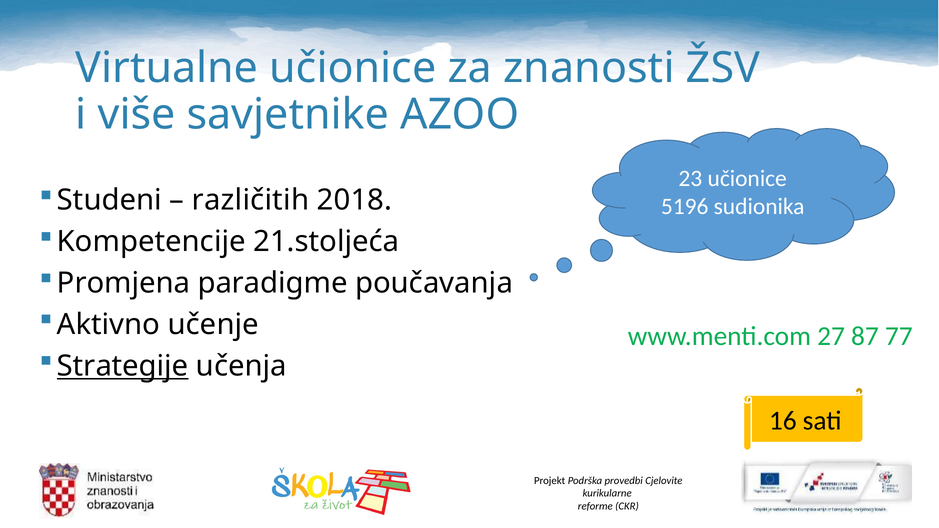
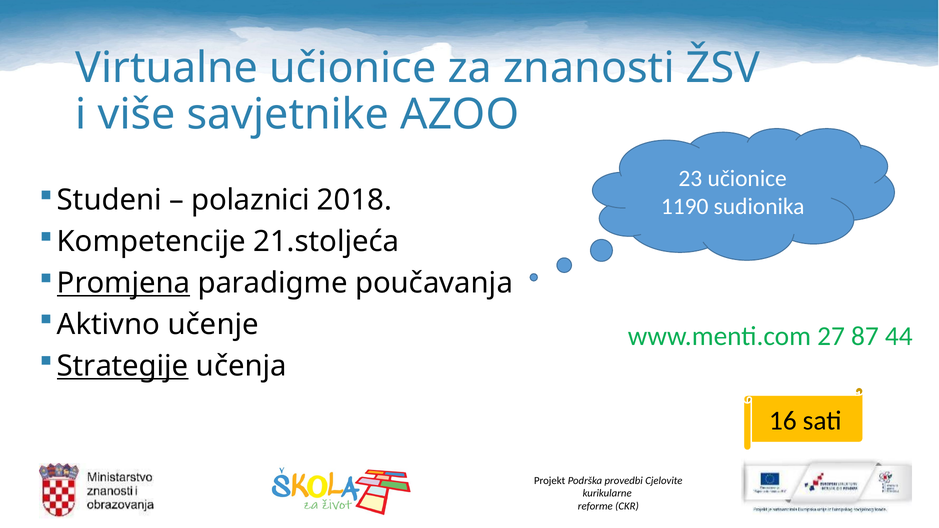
različitih: različitih -> polaznici
5196: 5196 -> 1190
Promjena underline: none -> present
77: 77 -> 44
